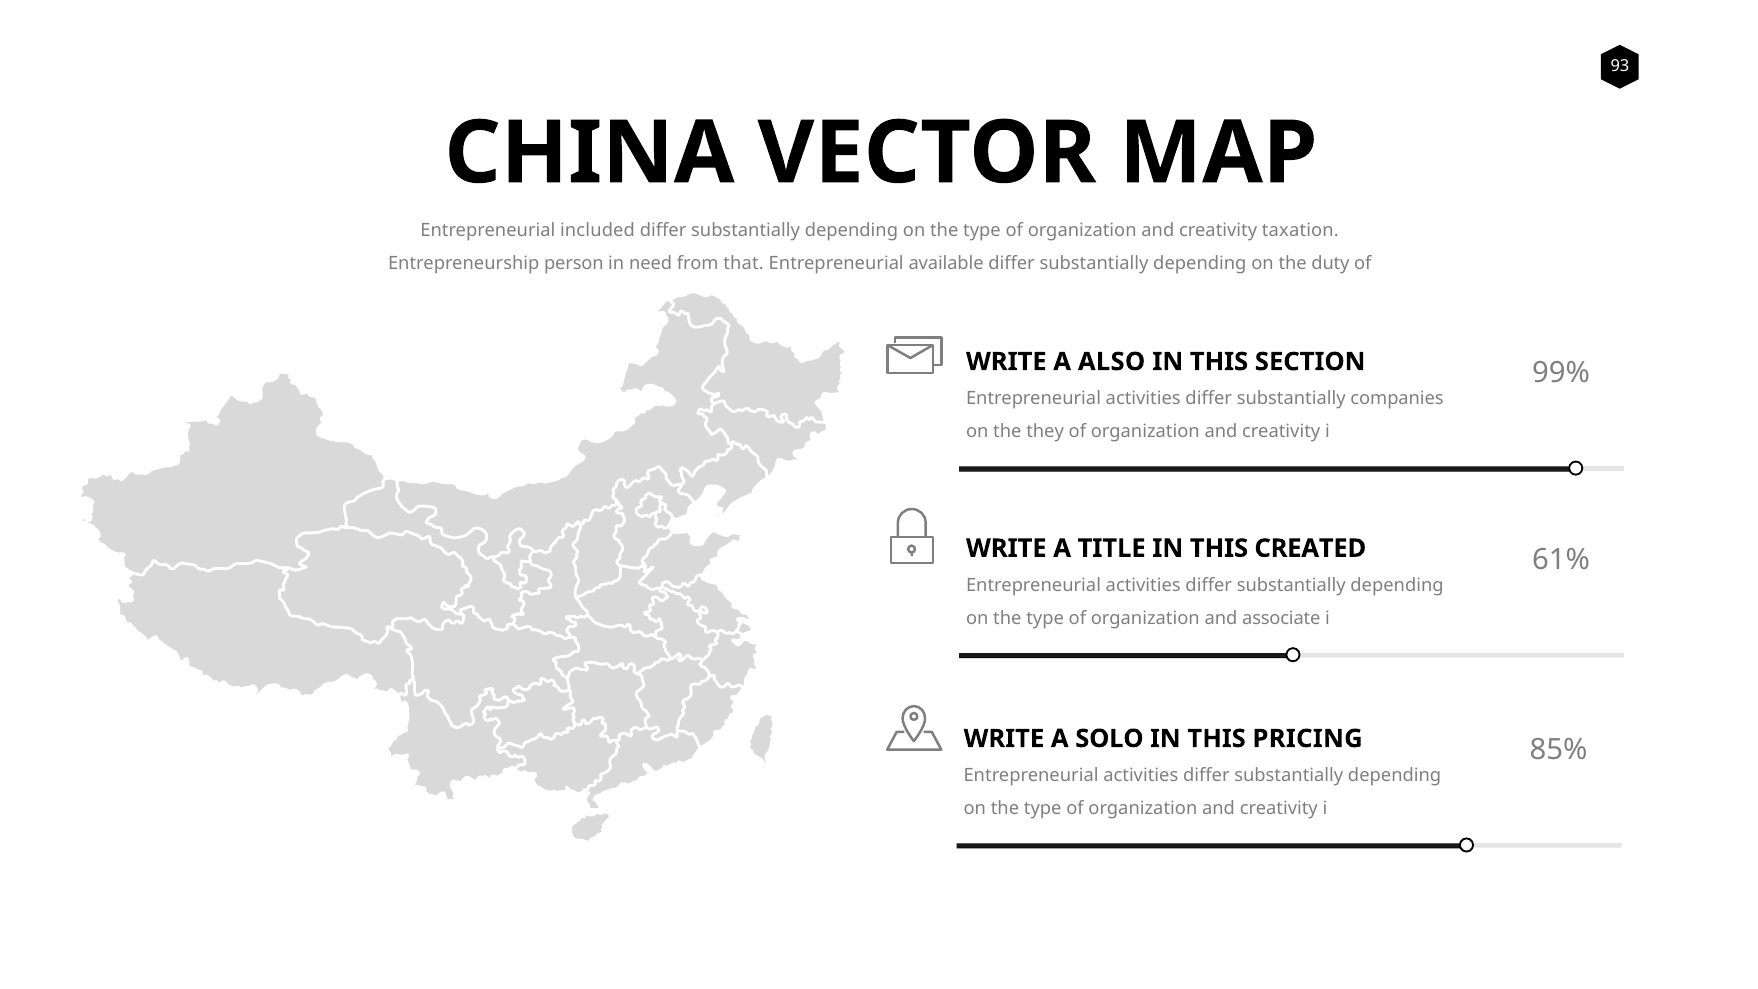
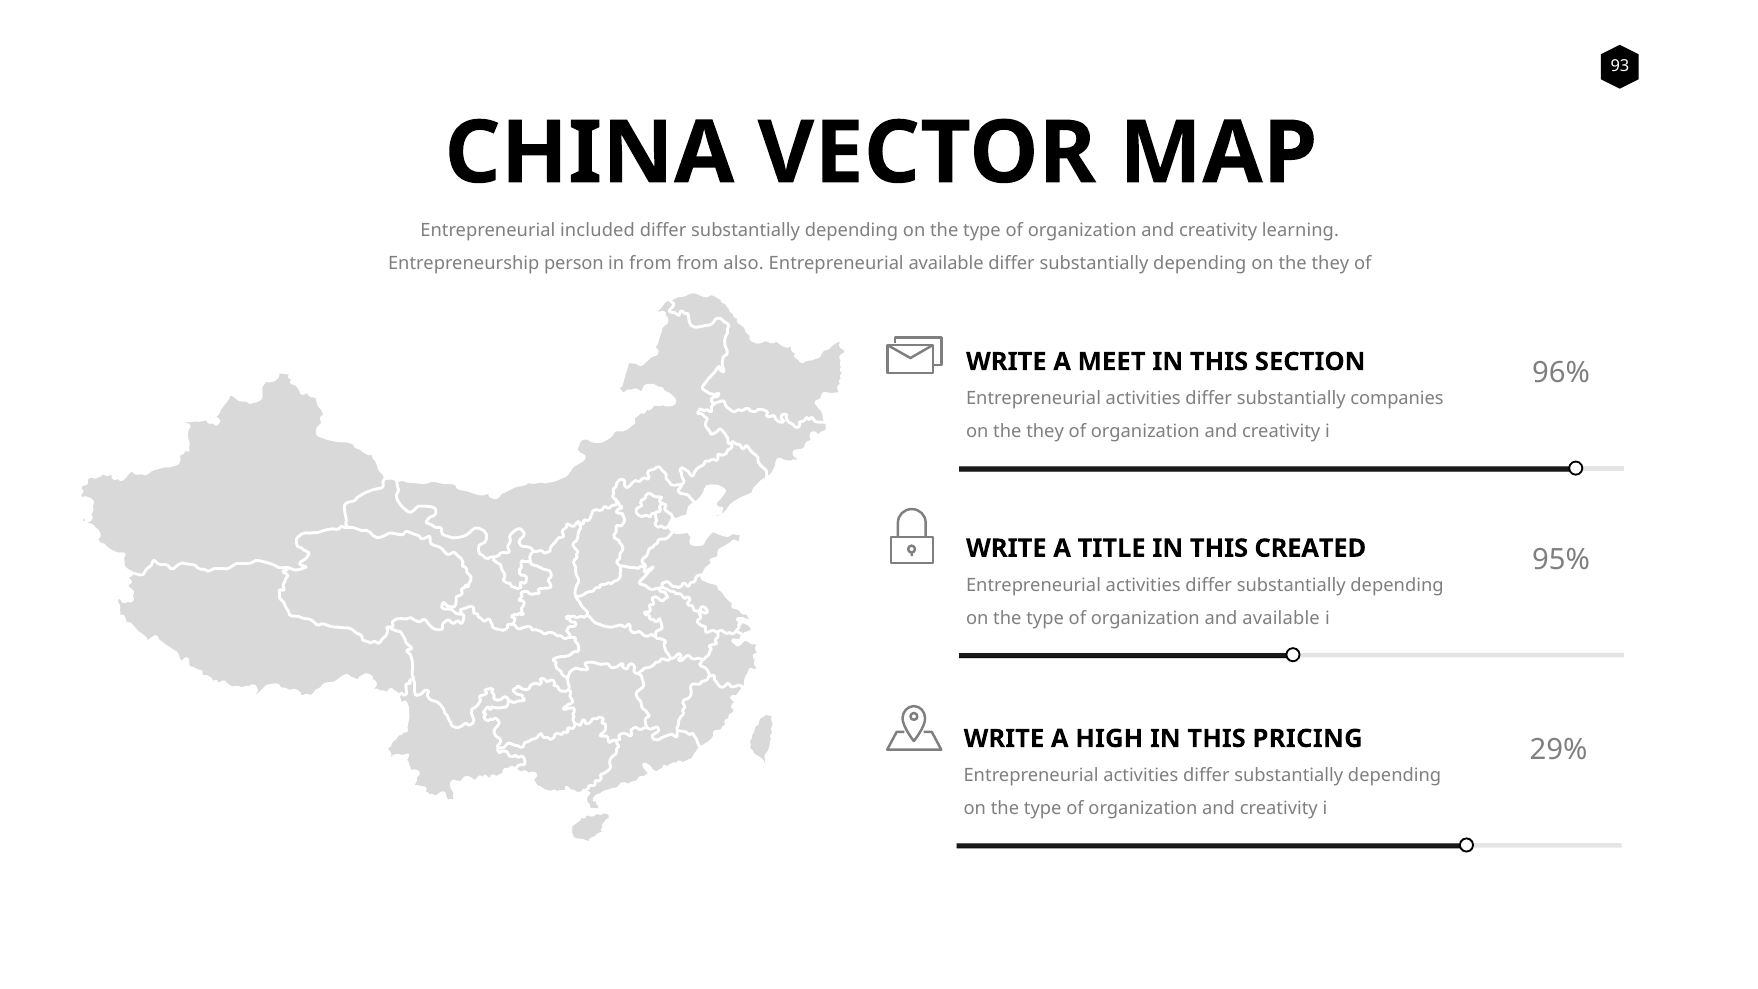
taxation: taxation -> learning
in need: need -> from
that: that -> also
depending on the duty: duty -> they
ALSO: ALSO -> MEET
99%: 99% -> 96%
61%: 61% -> 95%
and associate: associate -> available
SOLO: SOLO -> HIGH
85%: 85% -> 29%
